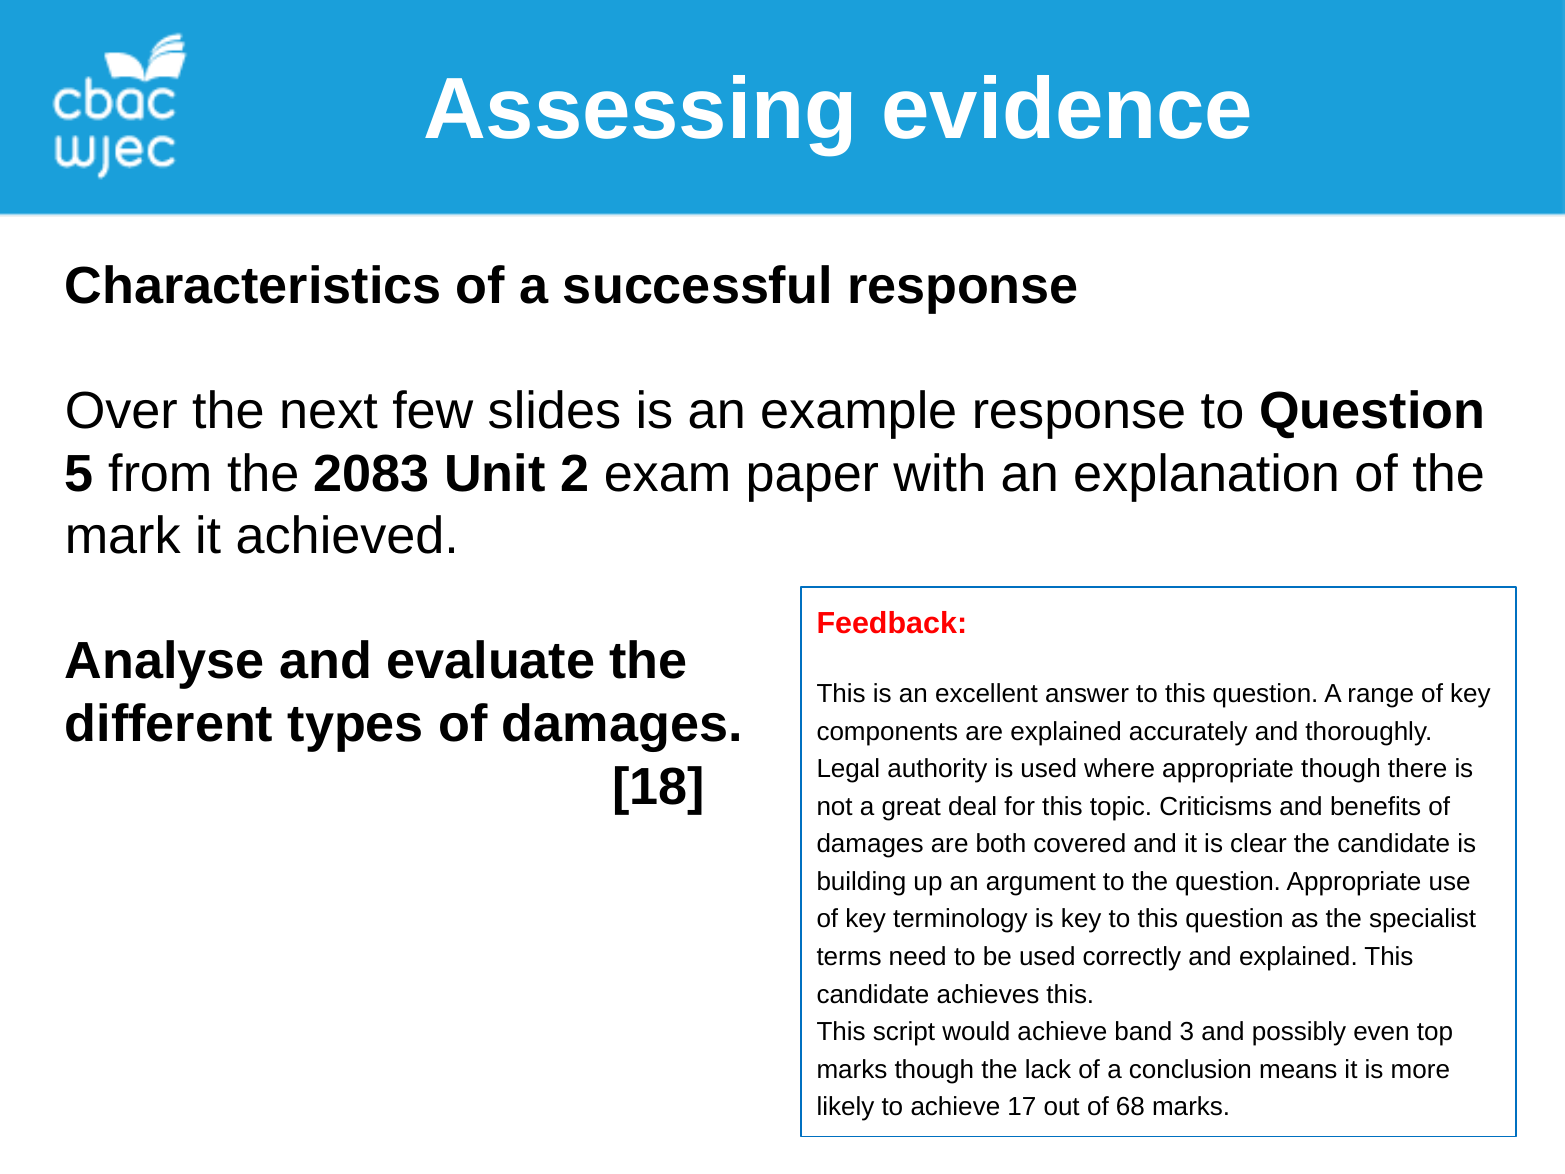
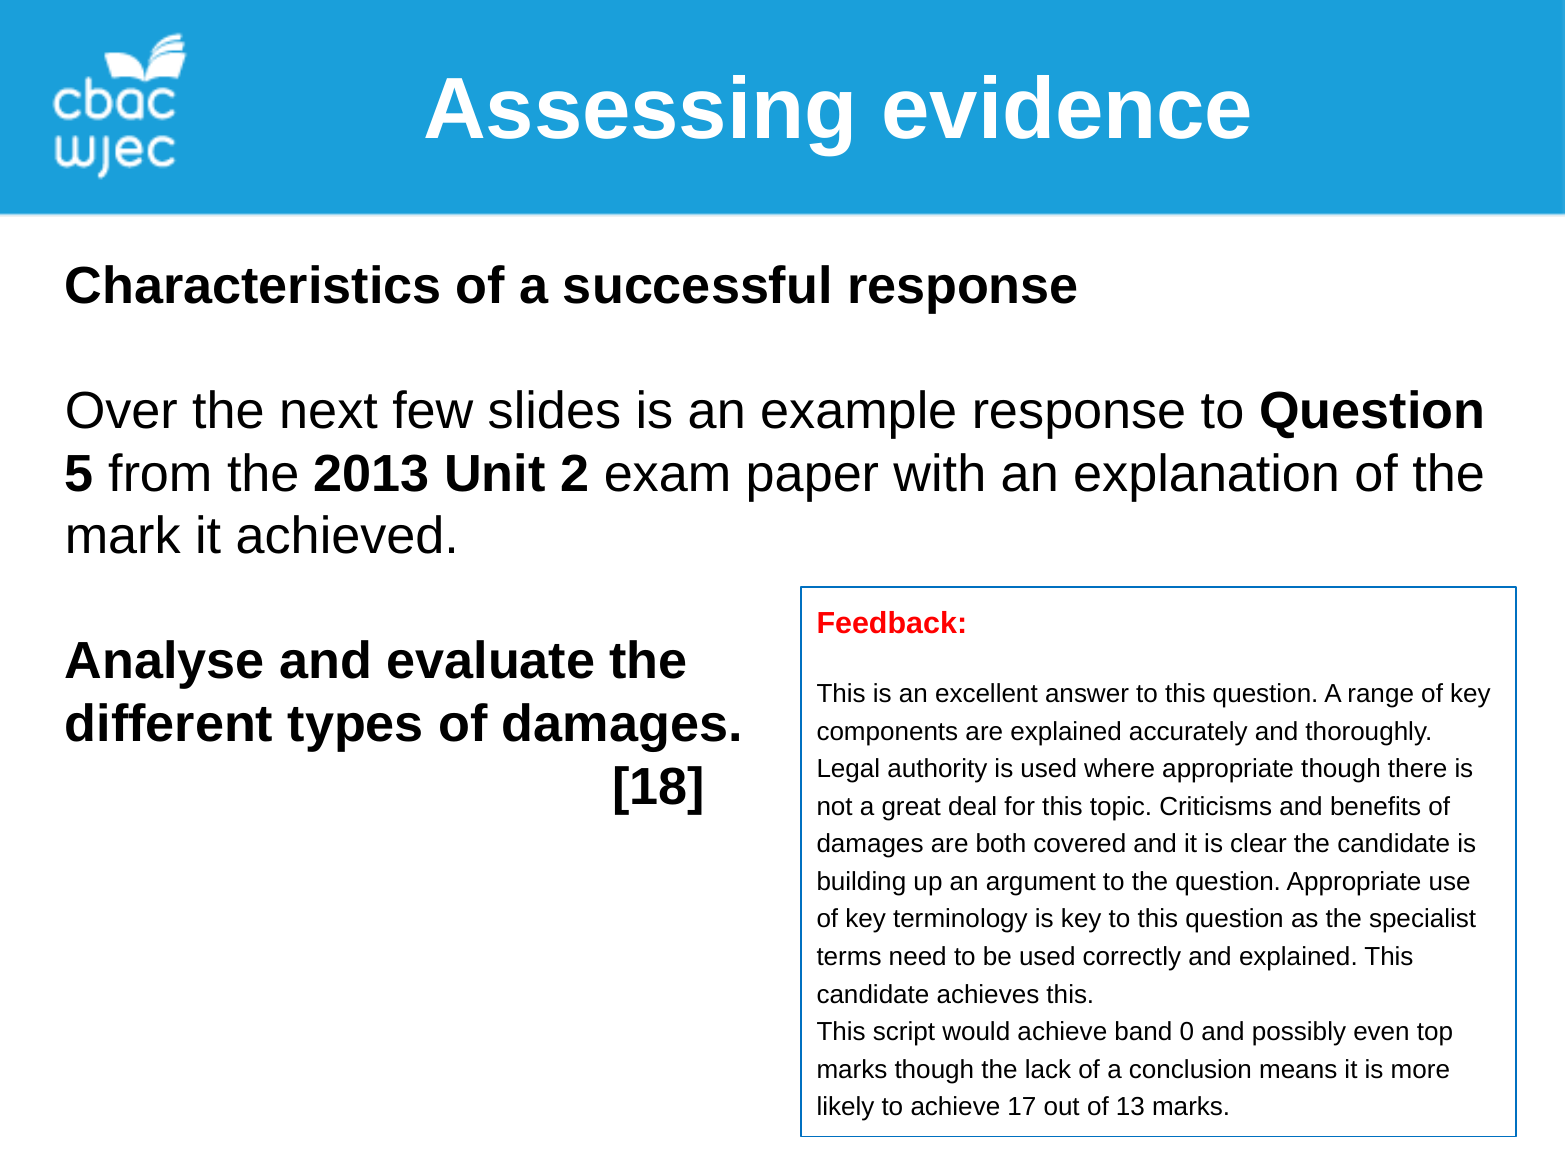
2083: 2083 -> 2013
3: 3 -> 0
68: 68 -> 13
